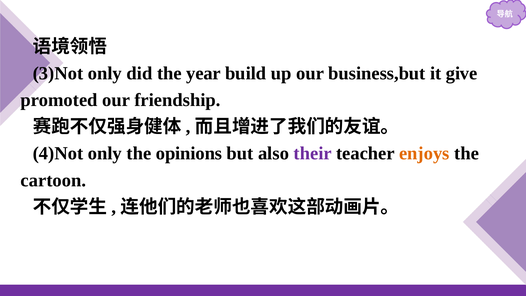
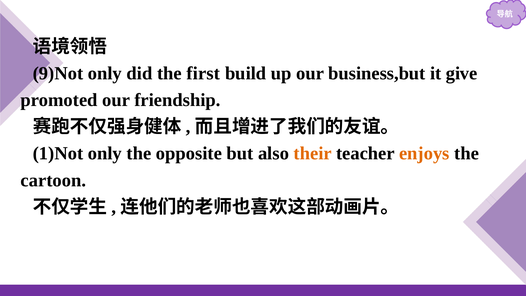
3)Not: 3)Not -> 9)Not
year: year -> first
4)Not: 4)Not -> 1)Not
opinions: opinions -> opposite
their colour: purple -> orange
